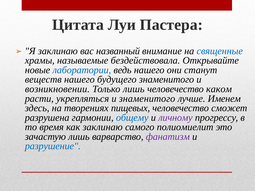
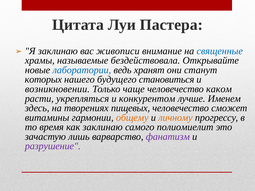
названный: названный -> живописи
ведь нашего: нашего -> хранят
веществ: веществ -> которых
будущего знаменитого: знаменитого -> становиться
Только лишь: лишь -> чаще
и знаменитого: знаменитого -> конкурентом
разрушена: разрушена -> витамины
общему colour: blue -> orange
личному colour: purple -> orange
разрушение colour: blue -> purple
